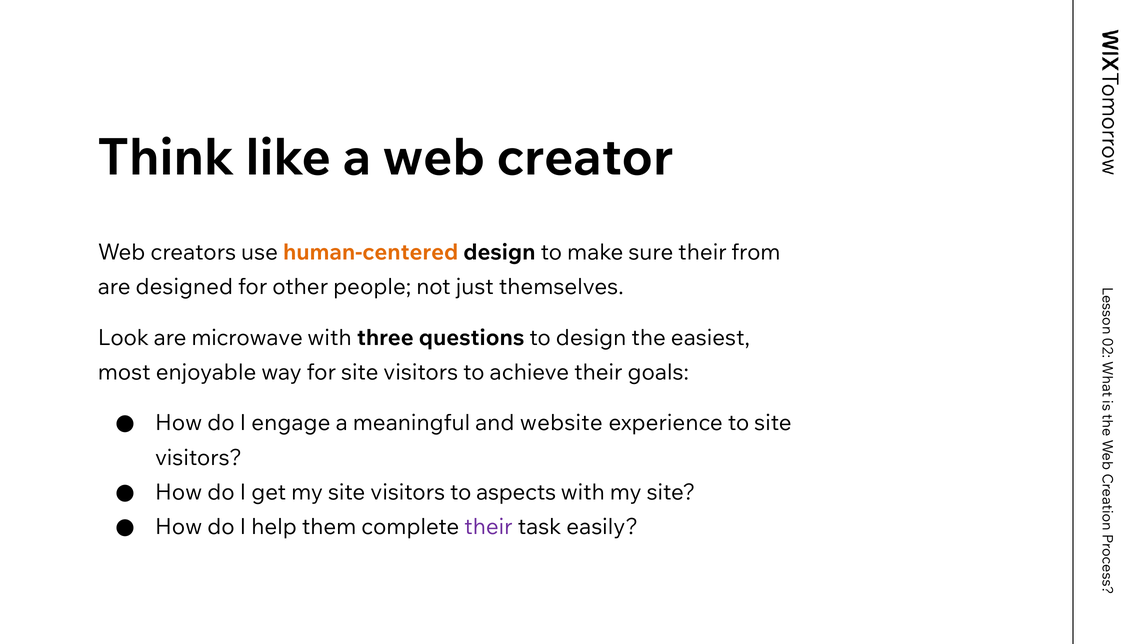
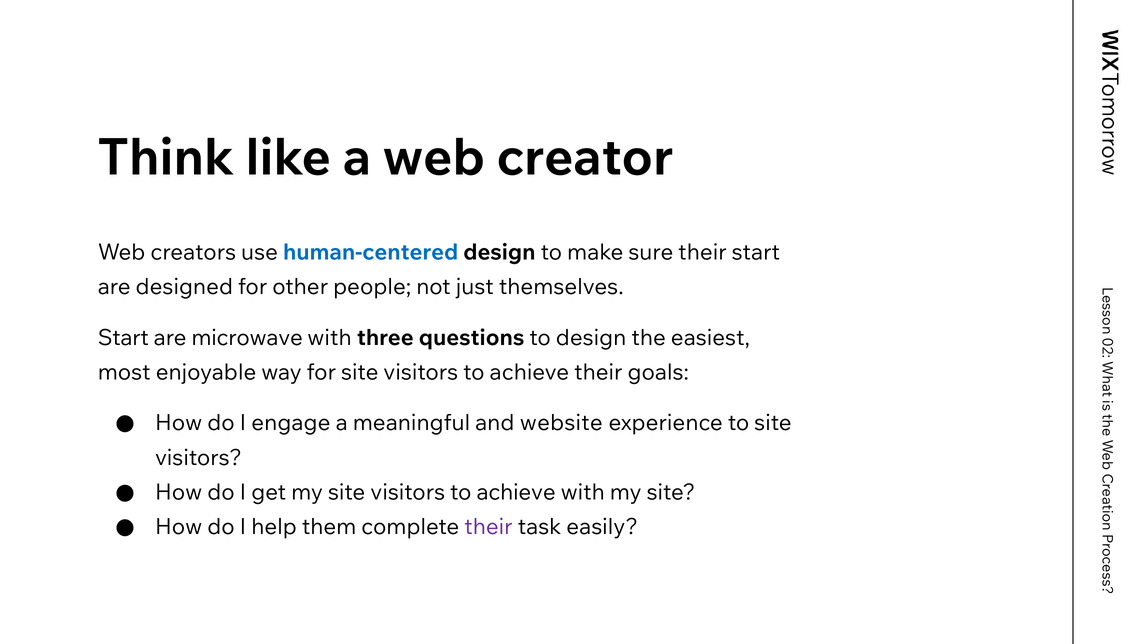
human-centered colour: orange -> blue
their from: from -> start
Look at (123, 338): Look -> Start
aspects at (516, 492): aspects -> achieve
